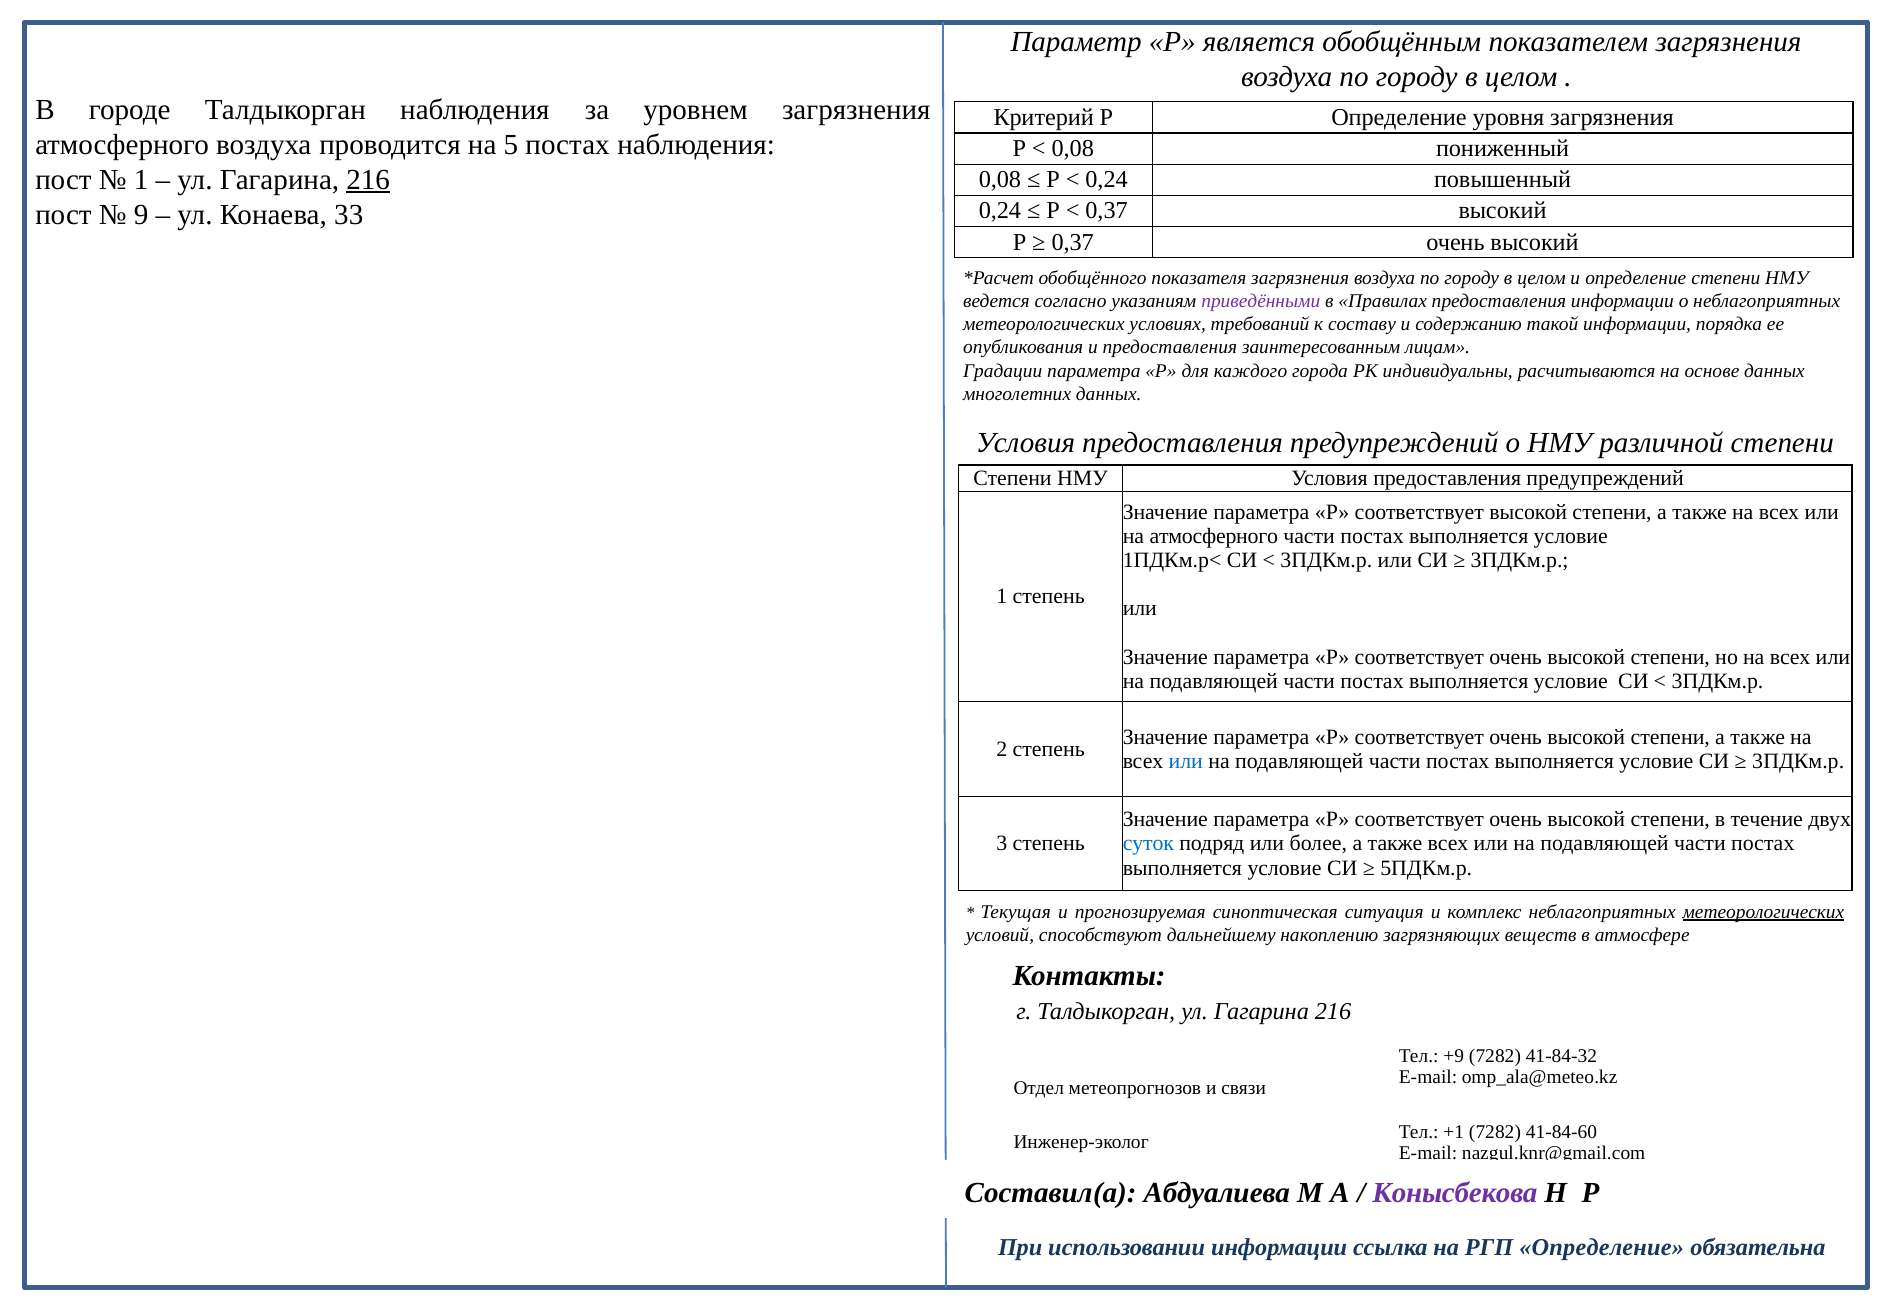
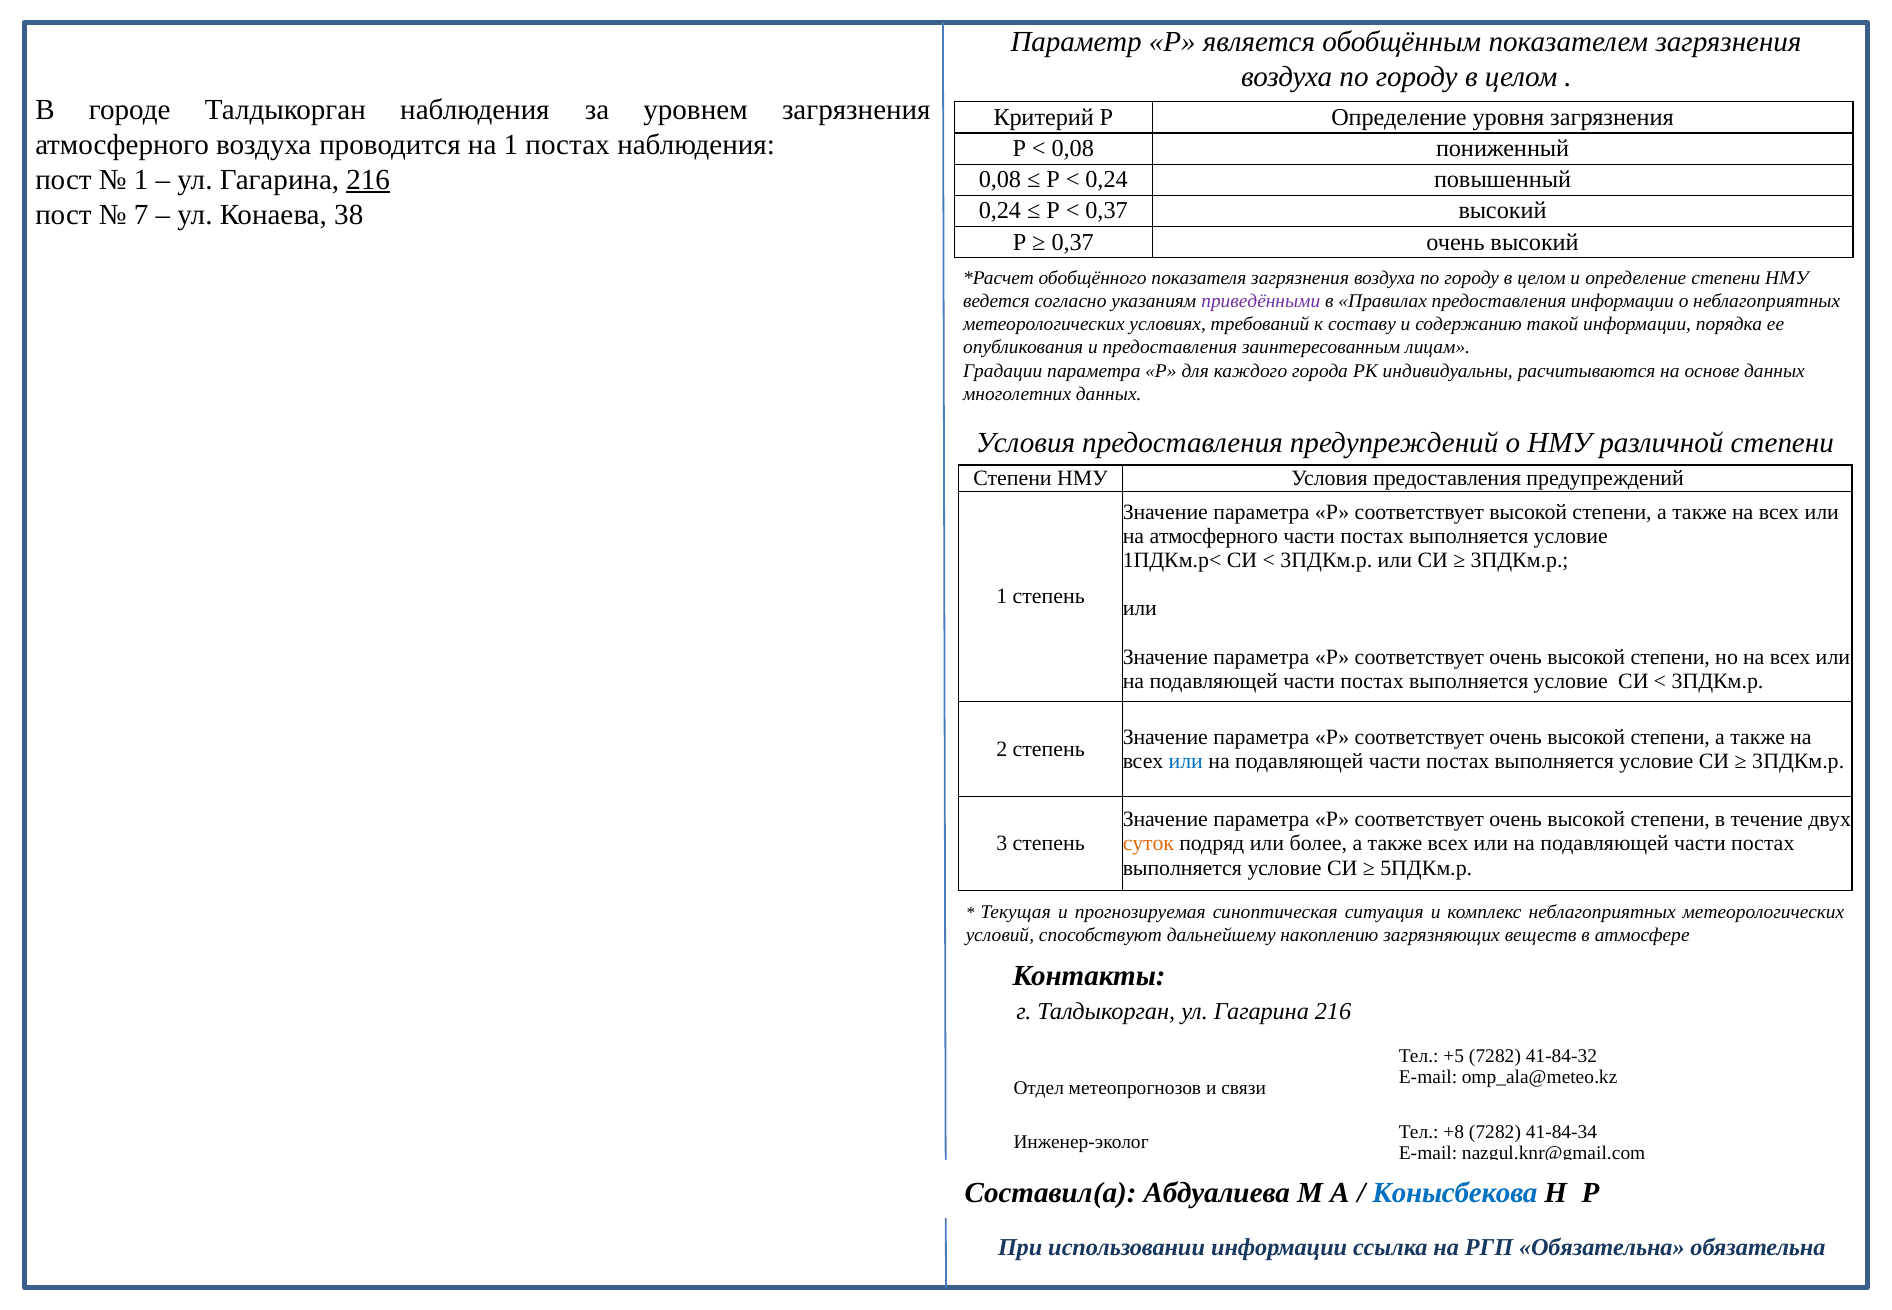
на 5: 5 -> 1
9: 9 -> 7
33: 33 -> 38
суток colour: blue -> orange
метеорологических at (1763, 912) underline: present -> none
+9: +9 -> +5
+1: +1 -> +8
41-84-60: 41-84-60 -> 41-84-34
Конысбекова colour: purple -> blue
РГП Определение: Определение -> Обязательна
